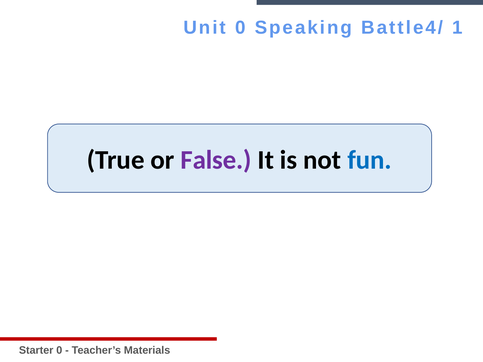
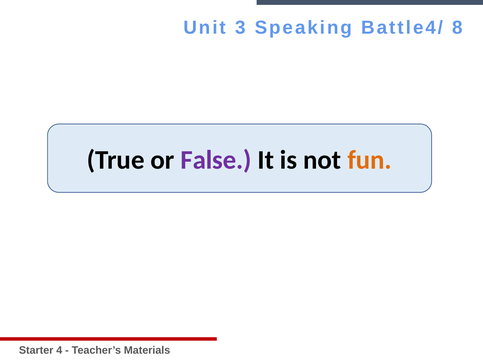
Unit 0: 0 -> 3
1: 1 -> 8
fun colour: blue -> orange
Starter 0: 0 -> 4
